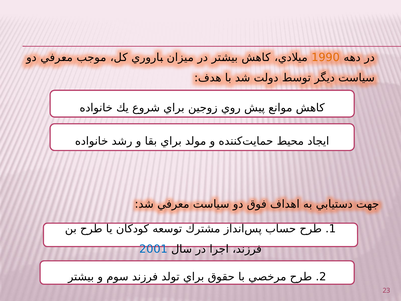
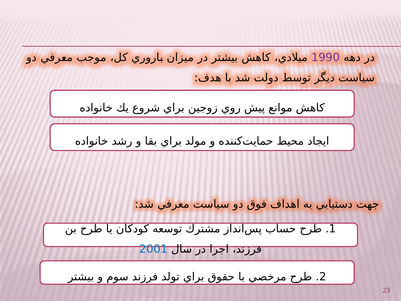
1990 colour: orange -> purple
